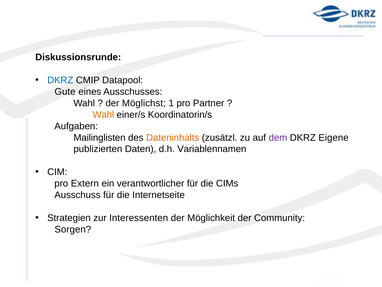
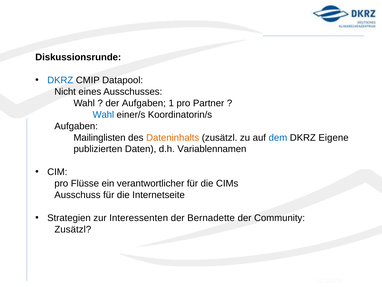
Gute: Gute -> Nicht
der Möglichst: Möglichst -> Aufgaben
Wahl at (103, 114) colour: orange -> blue
dem colour: purple -> blue
Extern: Extern -> Flüsse
Möglichkeit: Möglichkeit -> Bernadette
Sorgen at (73, 229): Sorgen -> Zusätzl
